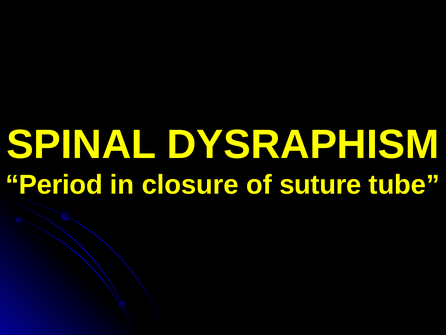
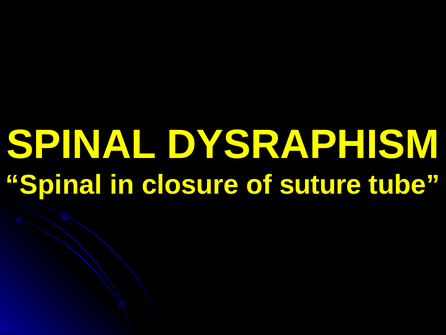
Period at (54, 184): Period -> Spinal
